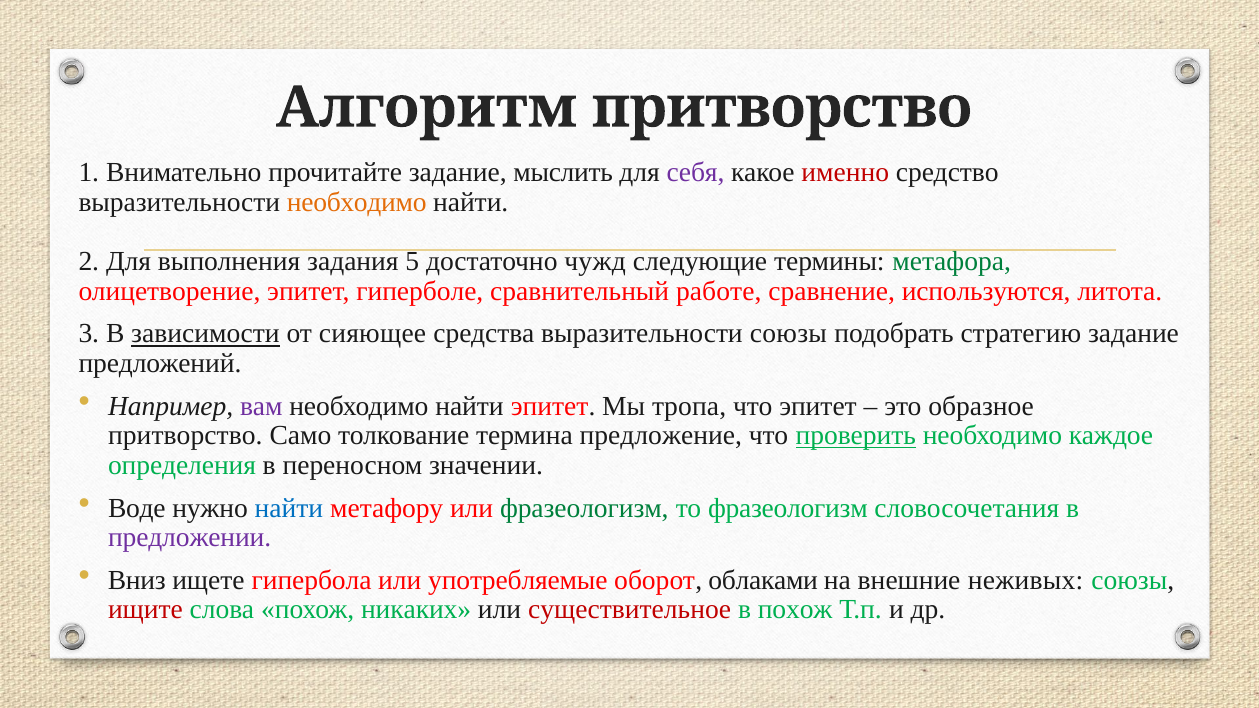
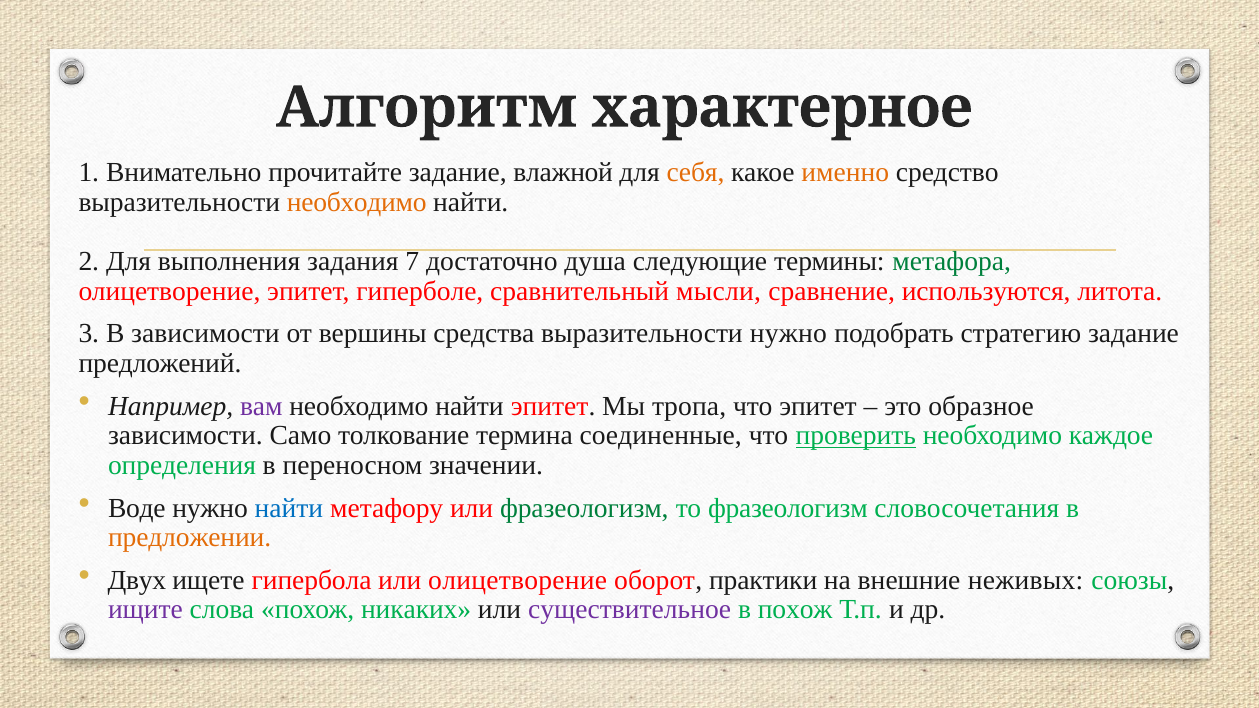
Алгоритм притворство: притворство -> характерное
мыслить: мыслить -> влажной
себя colour: purple -> orange
именно colour: red -> orange
5: 5 -> 7
чужд: чужд -> душа
работе: работе -> мысли
зависимости at (205, 334) underline: present -> none
сияющее: сияющее -> вершины
выразительности союзы: союзы -> нужно
притворство at (185, 436): притворство -> зависимости
предложение: предложение -> соединенные
предложении colour: purple -> orange
Вниз: Вниз -> Двух
или употребляемые: употребляемые -> олицетворение
облаками: облаками -> практики
ищите colour: red -> purple
существительное colour: red -> purple
